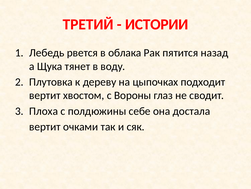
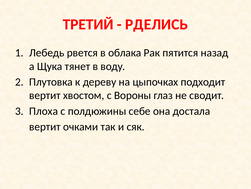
ИСТОРИИ: ИСТОРИИ -> РДЕЛИСЬ
